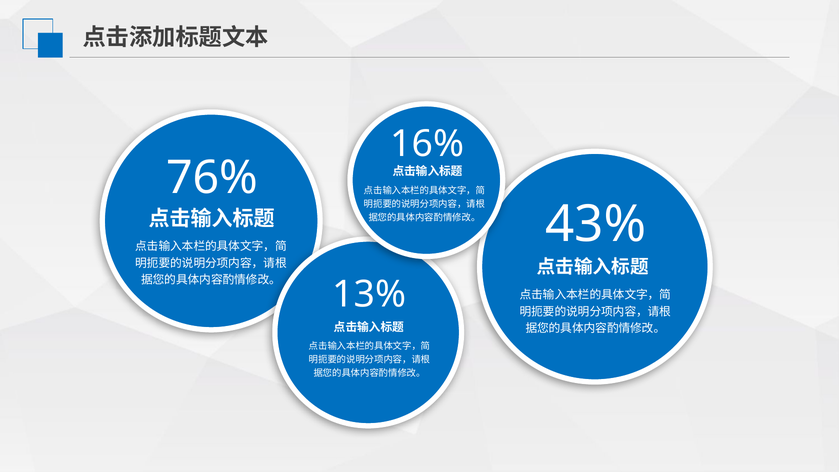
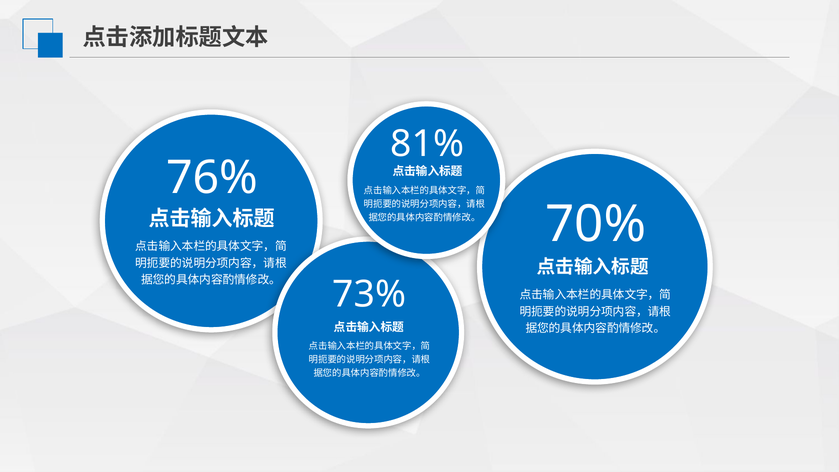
16%: 16% -> 81%
43%: 43% -> 70%
13%: 13% -> 73%
